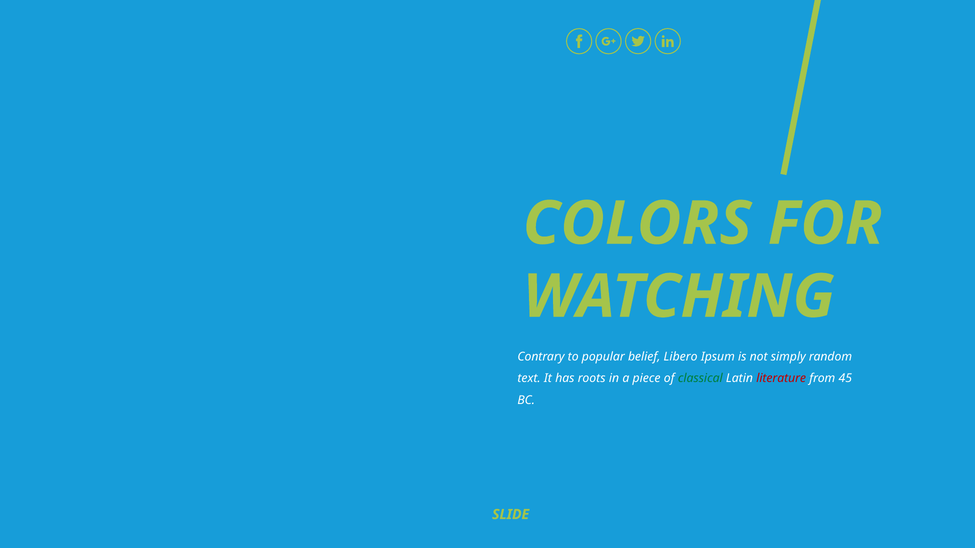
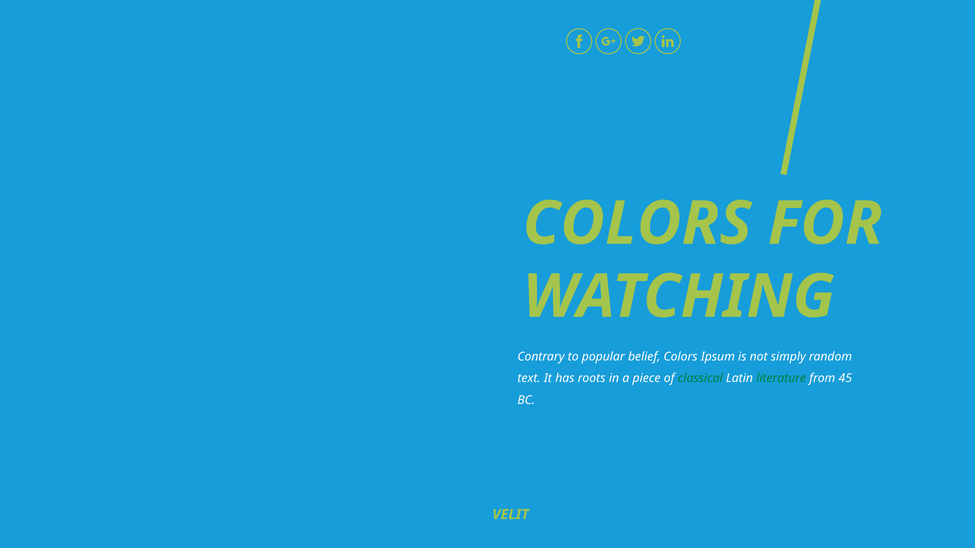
belief Libero: Libero -> Colors
literature colour: red -> green
SLIDE: SLIDE -> VELIT
